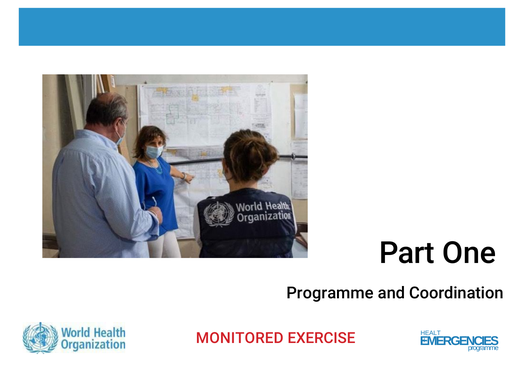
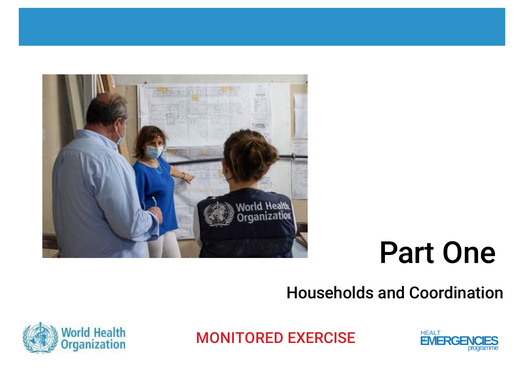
Programme at (330, 293): Programme -> Households
